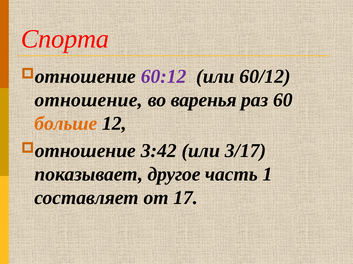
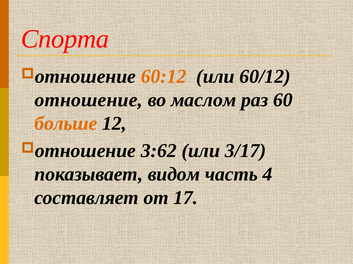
60:12 colour: purple -> orange
варенья: варенья -> маслом
3:42: 3:42 -> 3:62
другое: другое -> видом
1: 1 -> 4
